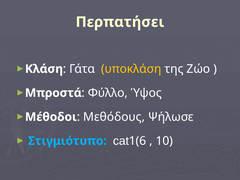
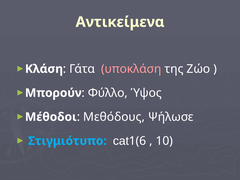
Περπατήσει: Περπατήσει -> Αντικείμενα
υποκλάση colour: yellow -> pink
Μπροστά: Μπροστά -> Μπορούν
